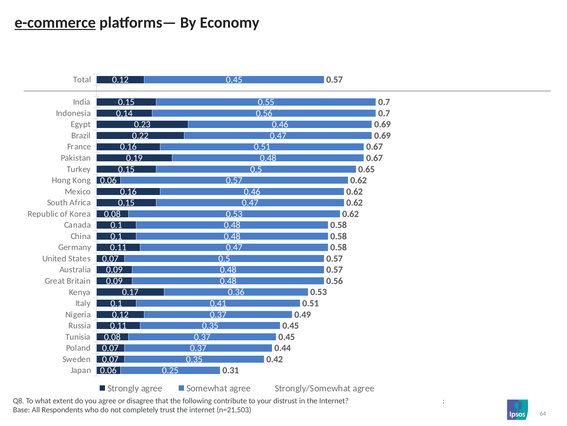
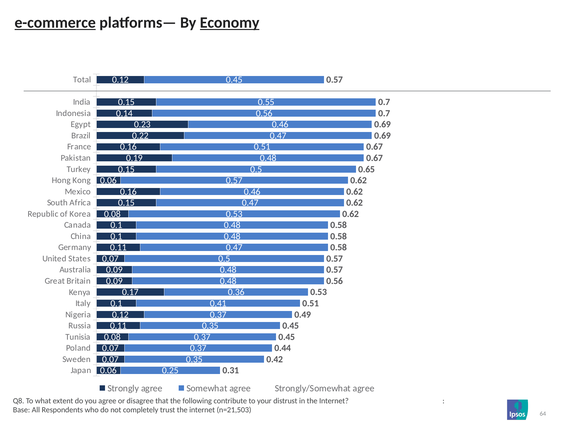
Economy underline: none -> present
